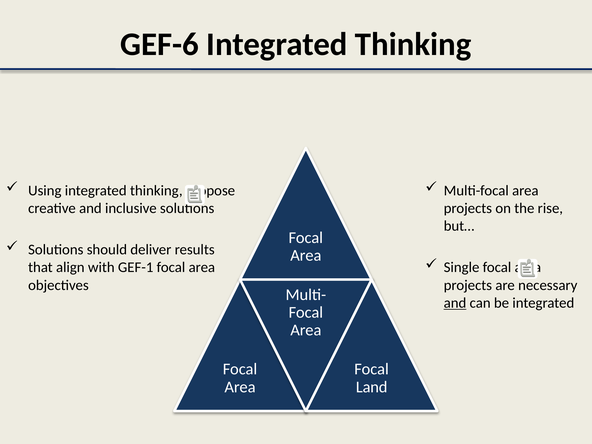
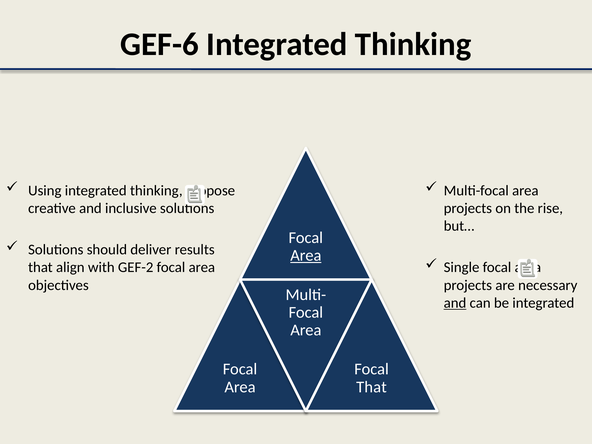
Area at (306, 255) underline: none -> present
GEF-1: GEF-1 -> GEF-2
Land at (372, 387): Land -> That
